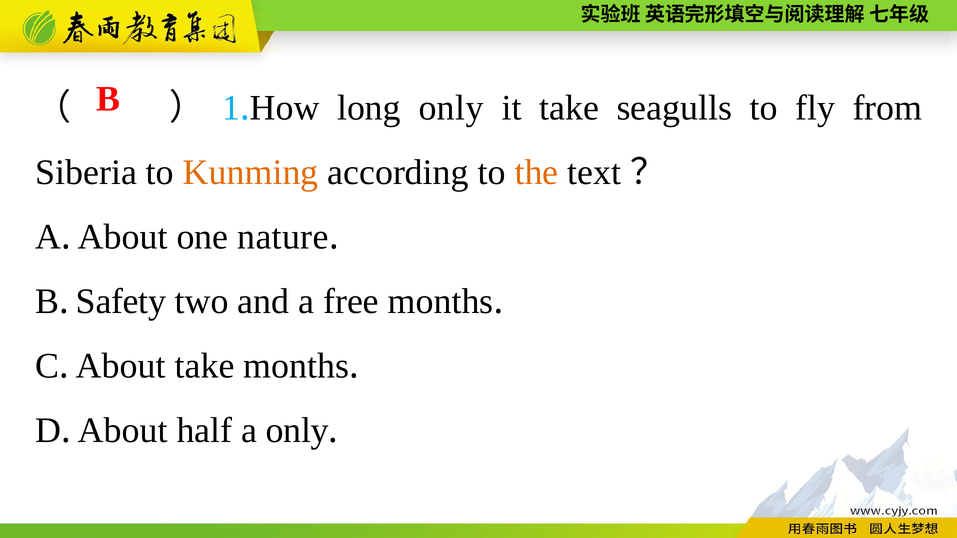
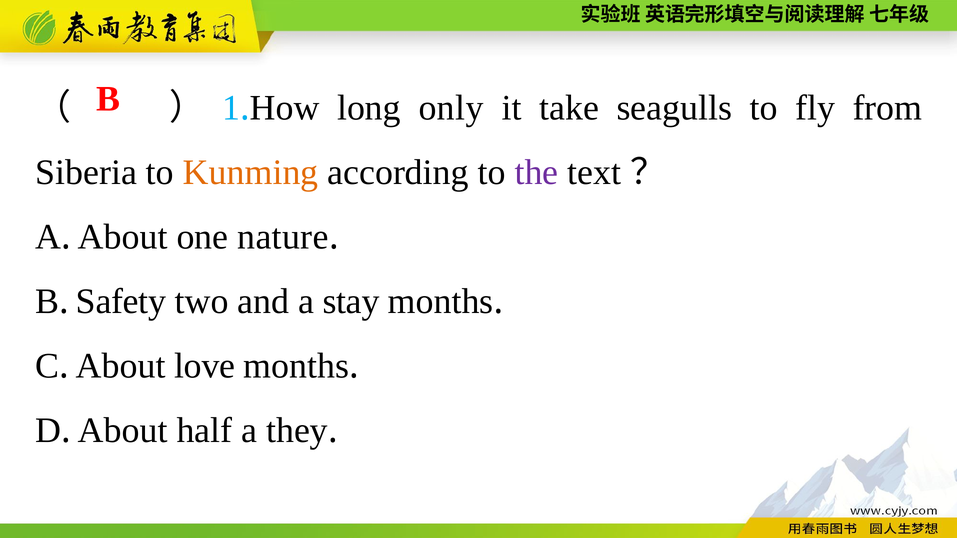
the colour: orange -> purple
free: free -> stay
About take: take -> love
a only: only -> they
